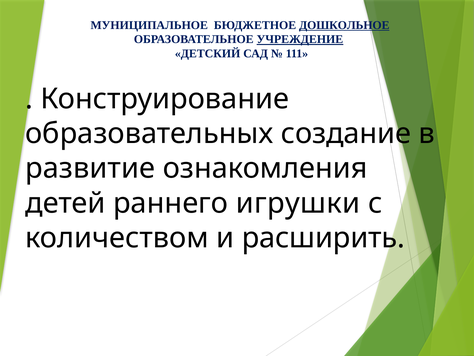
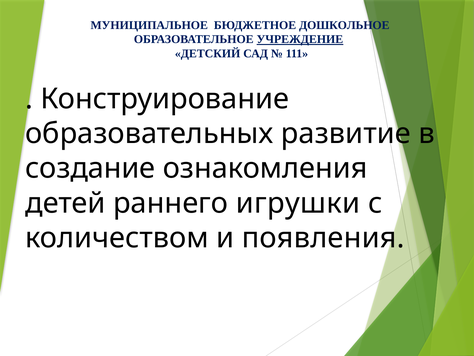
ДОШКОЛЬНОЕ underline: present -> none
создание: создание -> развитие
развитие: развитие -> создание
расширить: расширить -> появления
